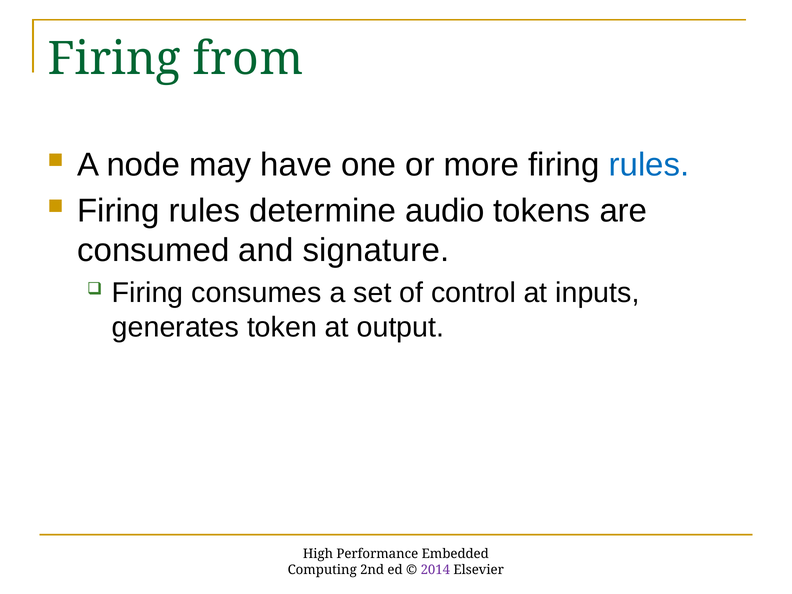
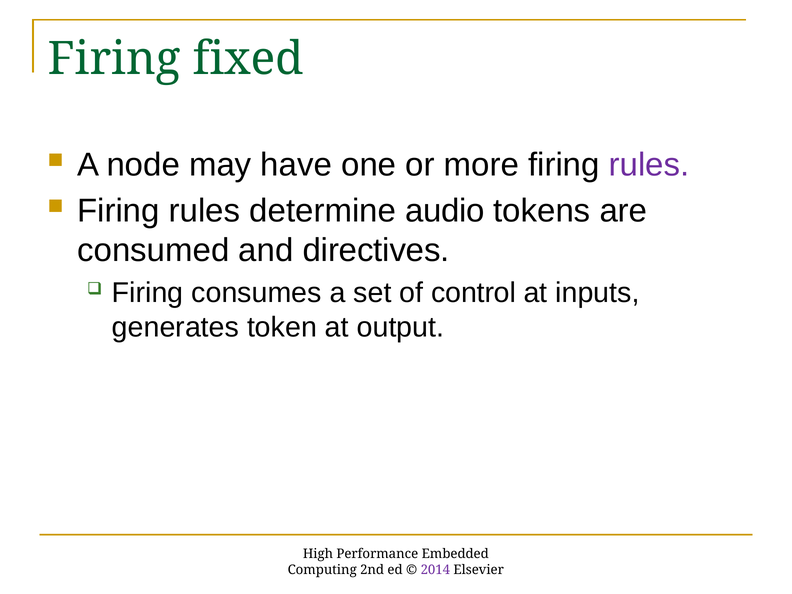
from: from -> fixed
rules at (649, 165) colour: blue -> purple
signature: signature -> directives
